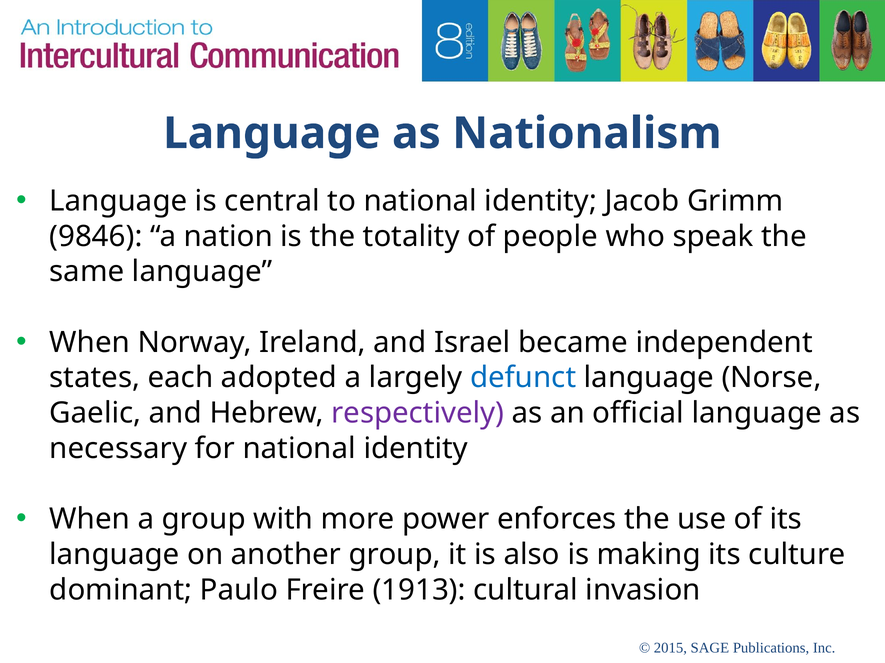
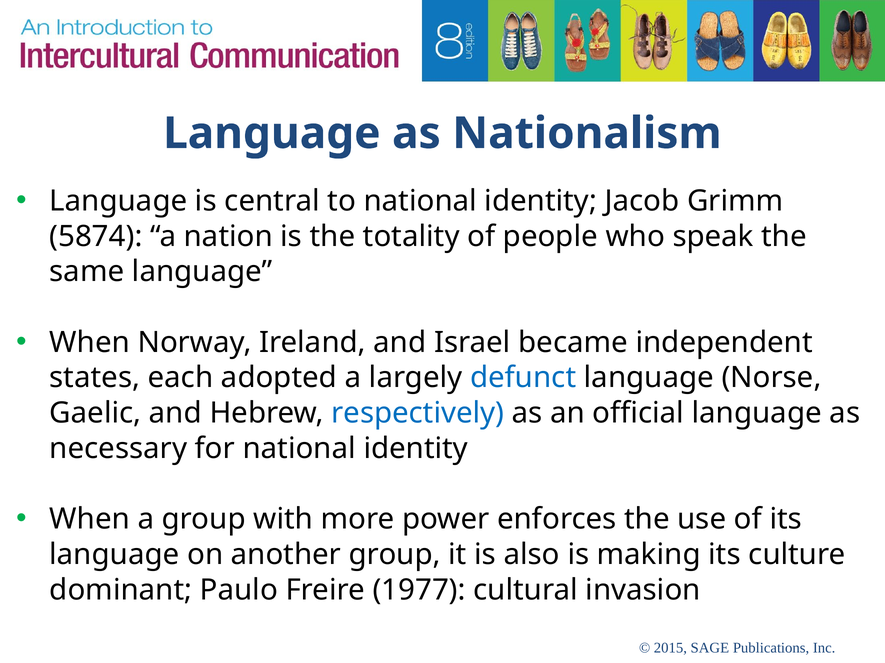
9846: 9846 -> 5874
respectively colour: purple -> blue
1913: 1913 -> 1977
